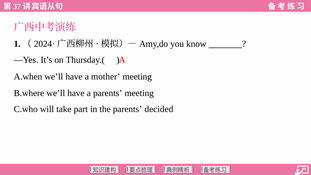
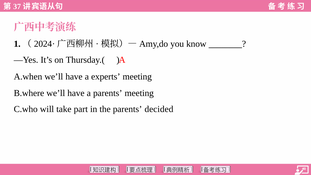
mother: mother -> experts
